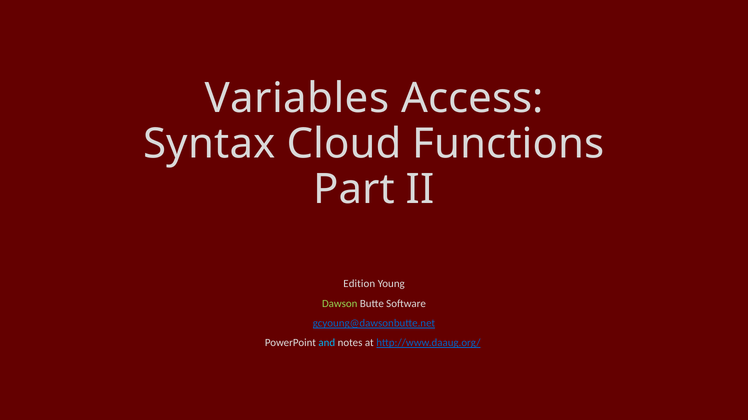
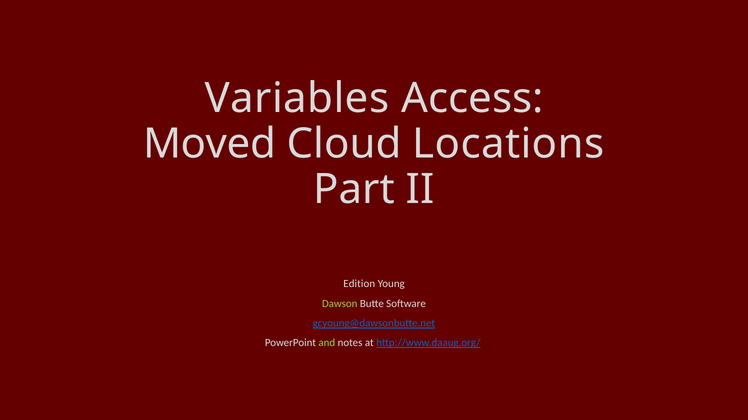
Syntax: Syntax -> Moved
Functions: Functions -> Locations
and colour: light blue -> light green
